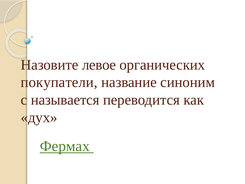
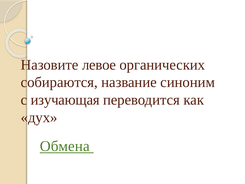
покупатели: покупатели -> собираются
называется: называется -> изучающая
Фермах: Фермах -> Обмена
